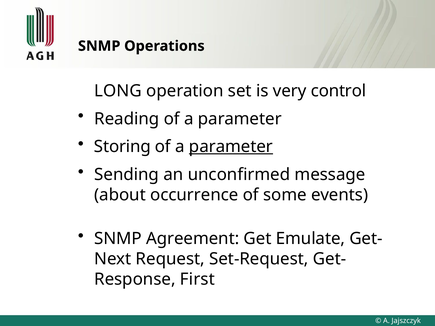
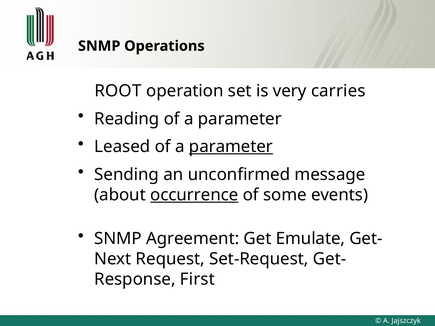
LONG: LONG -> ROOT
control: control -> carries
Storing: Storing -> Leased
occurrence underline: none -> present
